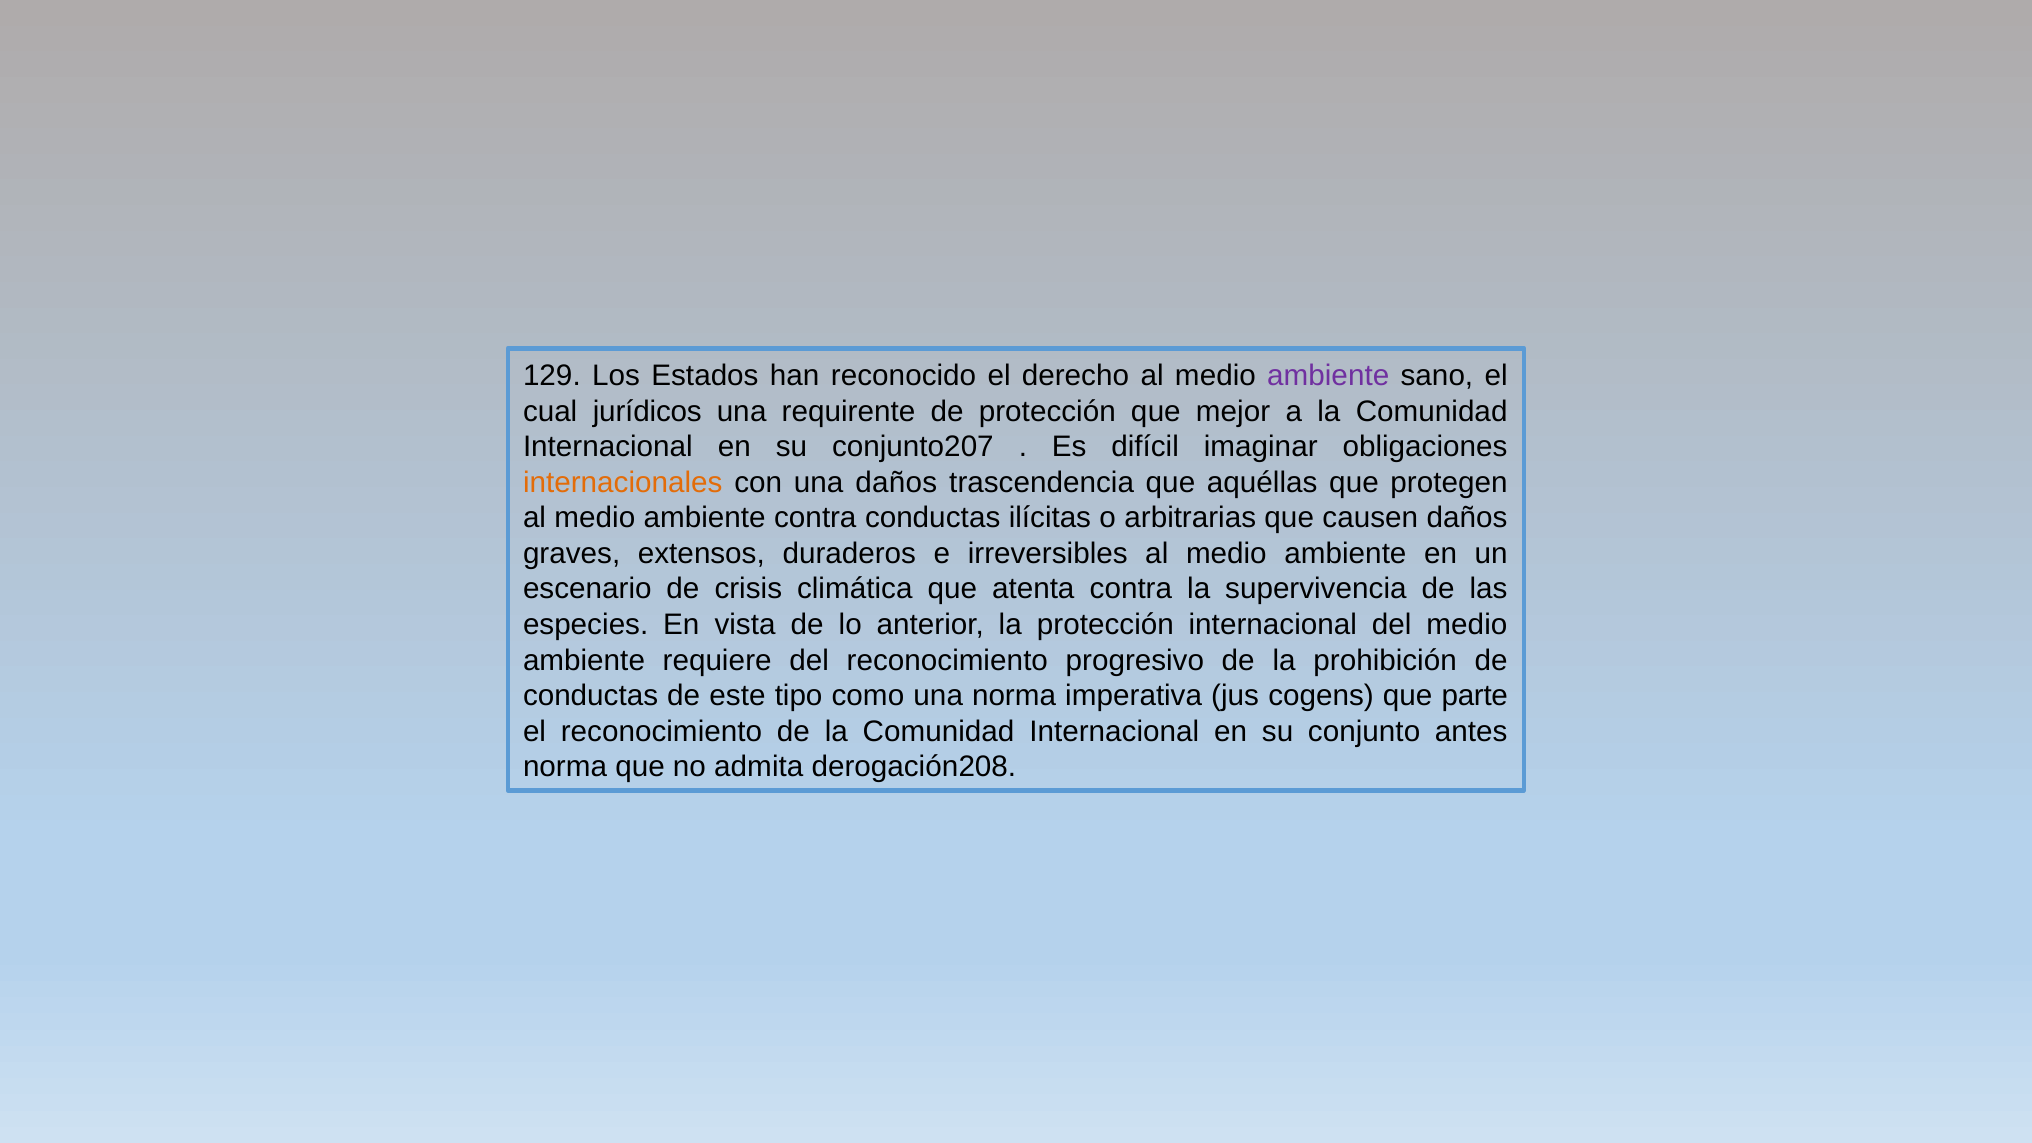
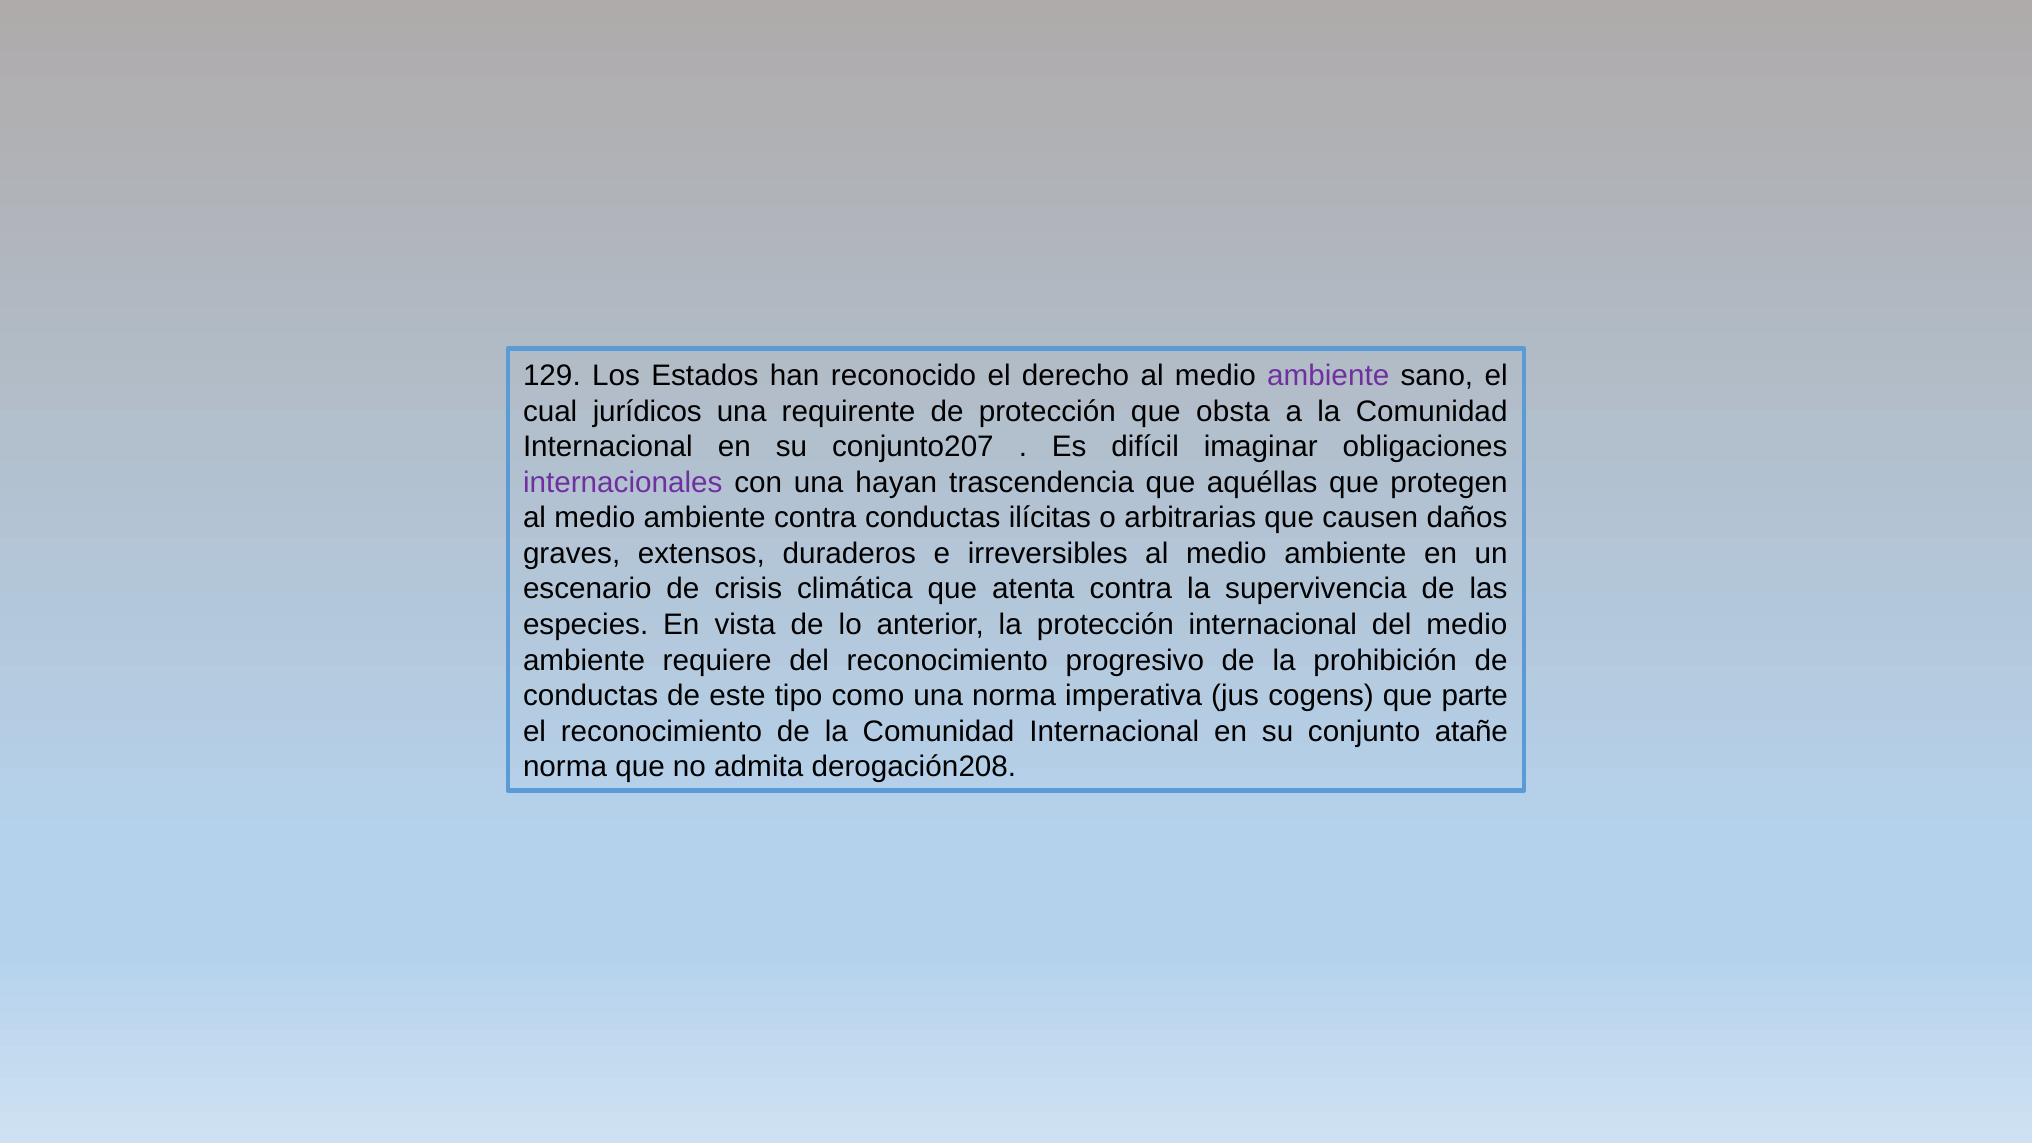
mejor: mejor -> obsta
internacionales colour: orange -> purple
una daños: daños -> hayan
antes: antes -> atañe
